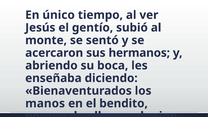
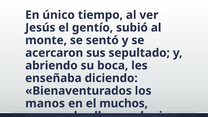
hermanos: hermanos -> sepultado
bendito: bendito -> muchos
